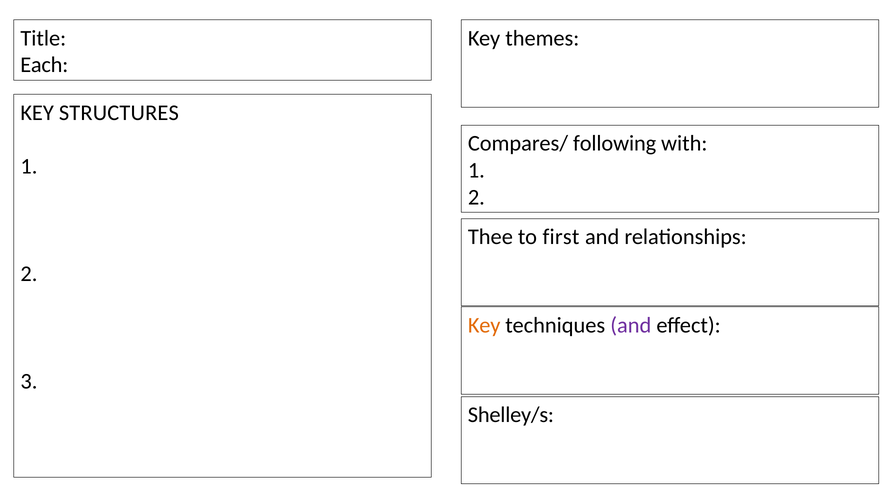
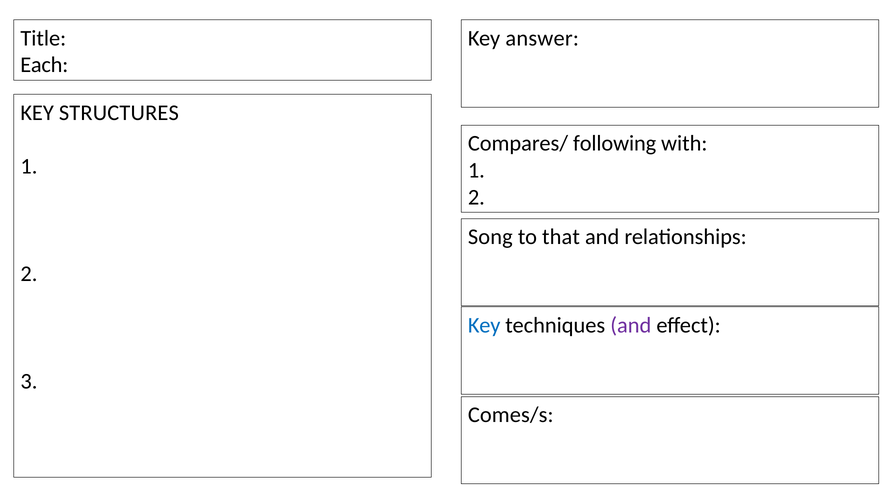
themes: themes -> answer
Thee: Thee -> Song
first: first -> that
Key at (484, 325) colour: orange -> blue
Shelley/s: Shelley/s -> Comes/s
